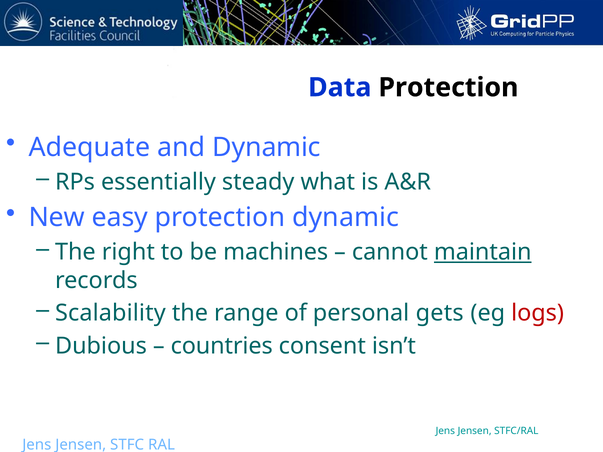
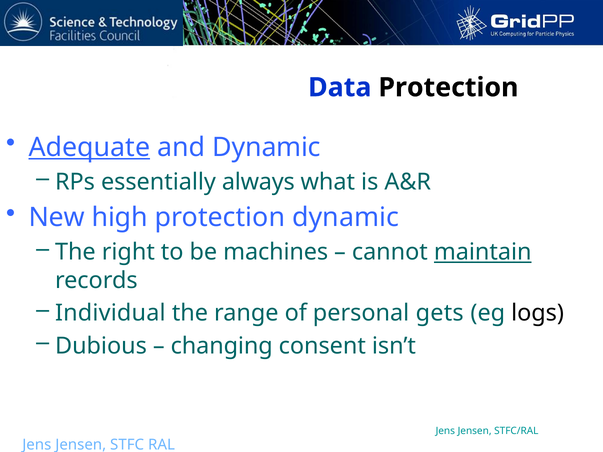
Adequate underline: none -> present
steady: steady -> always
easy: easy -> high
Scalability: Scalability -> Individual
logs colour: red -> black
countries: countries -> changing
